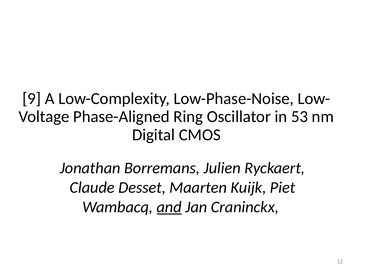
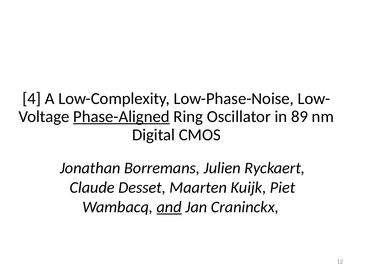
9: 9 -> 4
Phase-Aligned underline: none -> present
53: 53 -> 89
